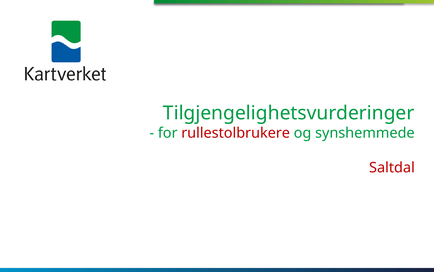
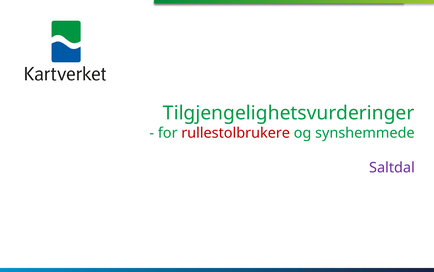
Saltdal colour: red -> purple
